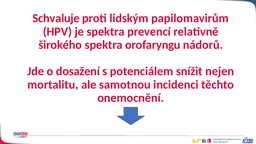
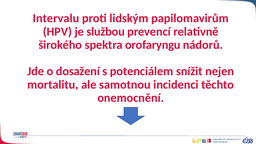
Schvaluje: Schvaluje -> Intervalu
je spektra: spektra -> službou
